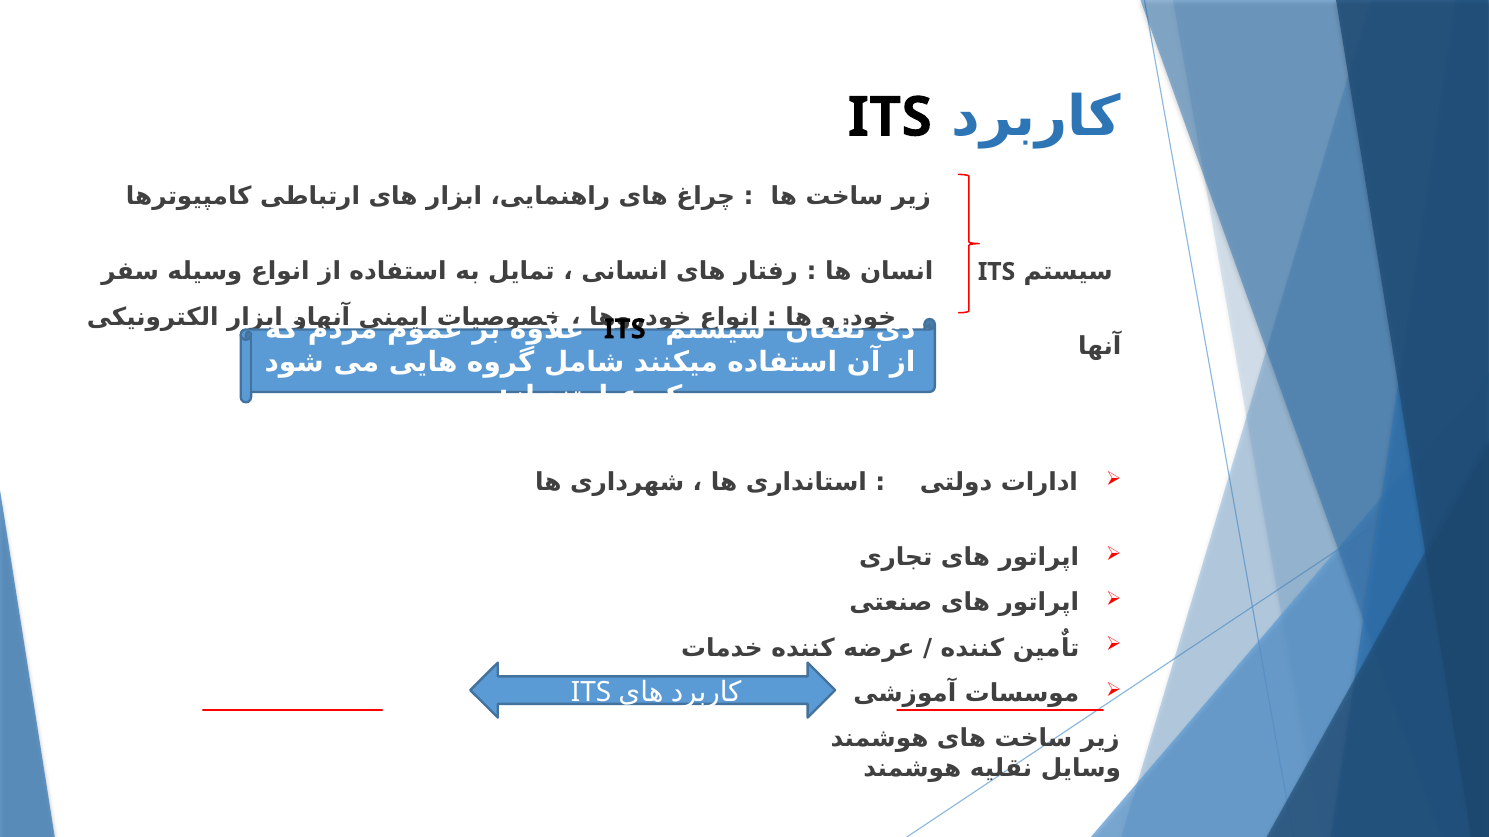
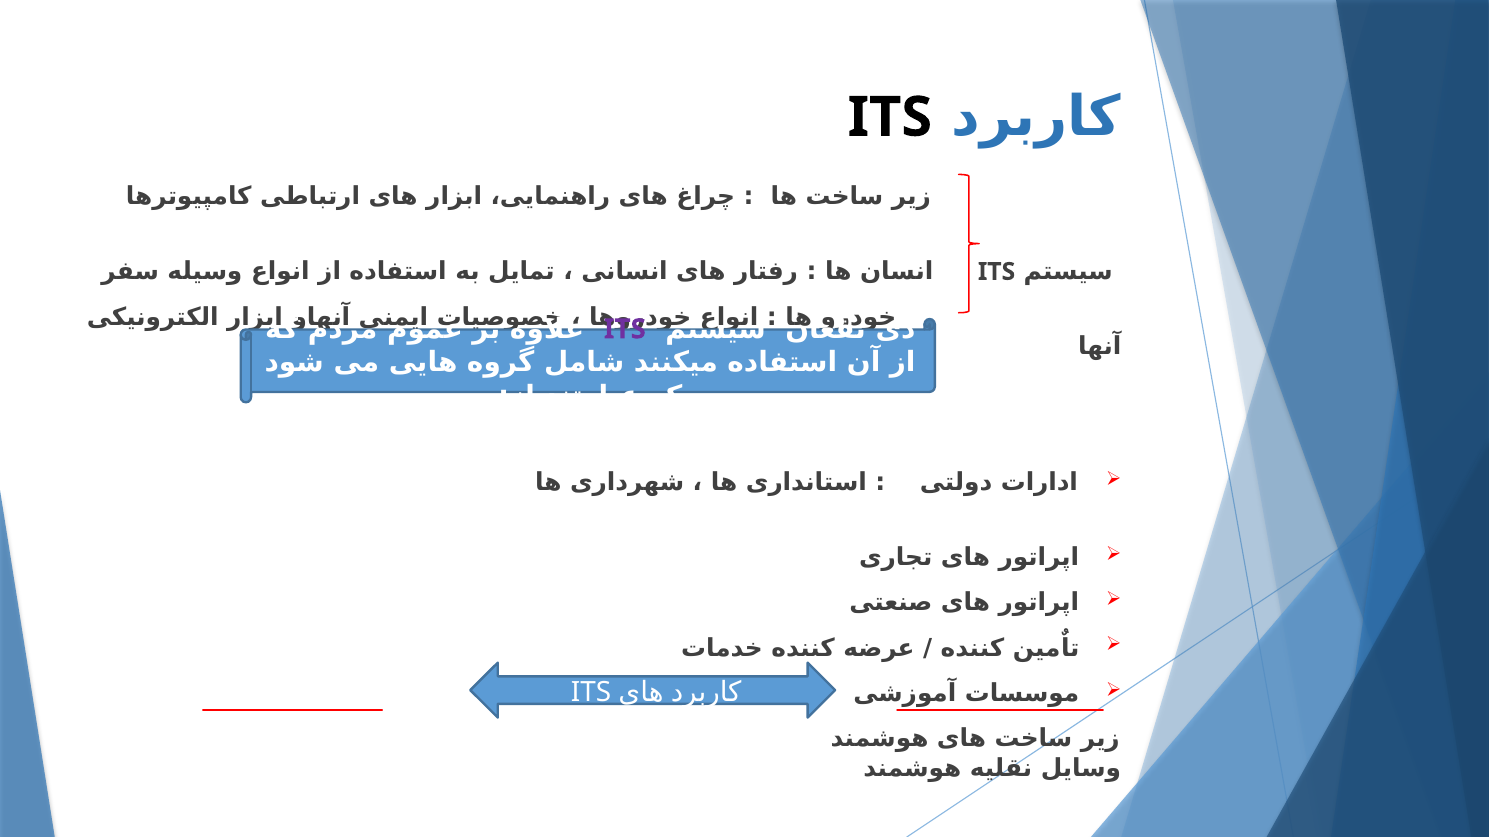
ITS at (625, 329) colour: black -> purple
